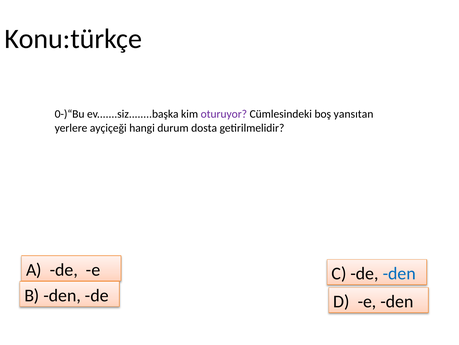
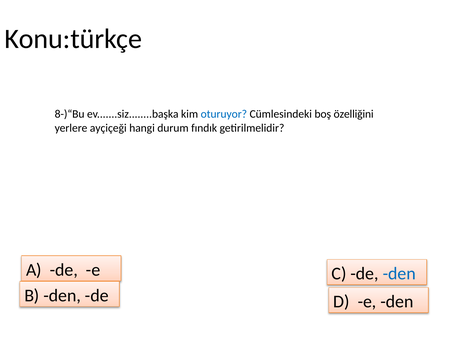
0-)“Bu: 0-)“Bu -> 8-)“Bu
oturuyor colour: purple -> blue
yansıtan: yansıtan -> özelliğini
dosta: dosta -> fındık
